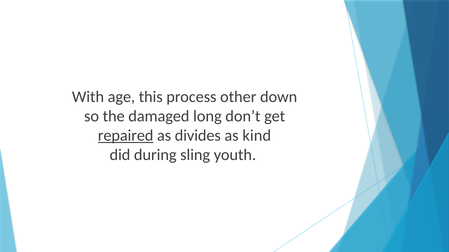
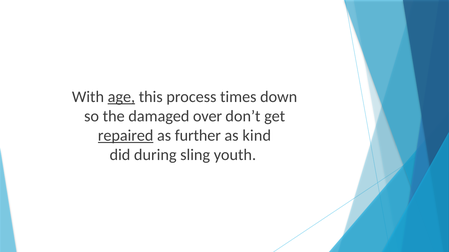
age underline: none -> present
other: other -> times
long: long -> over
divides: divides -> further
